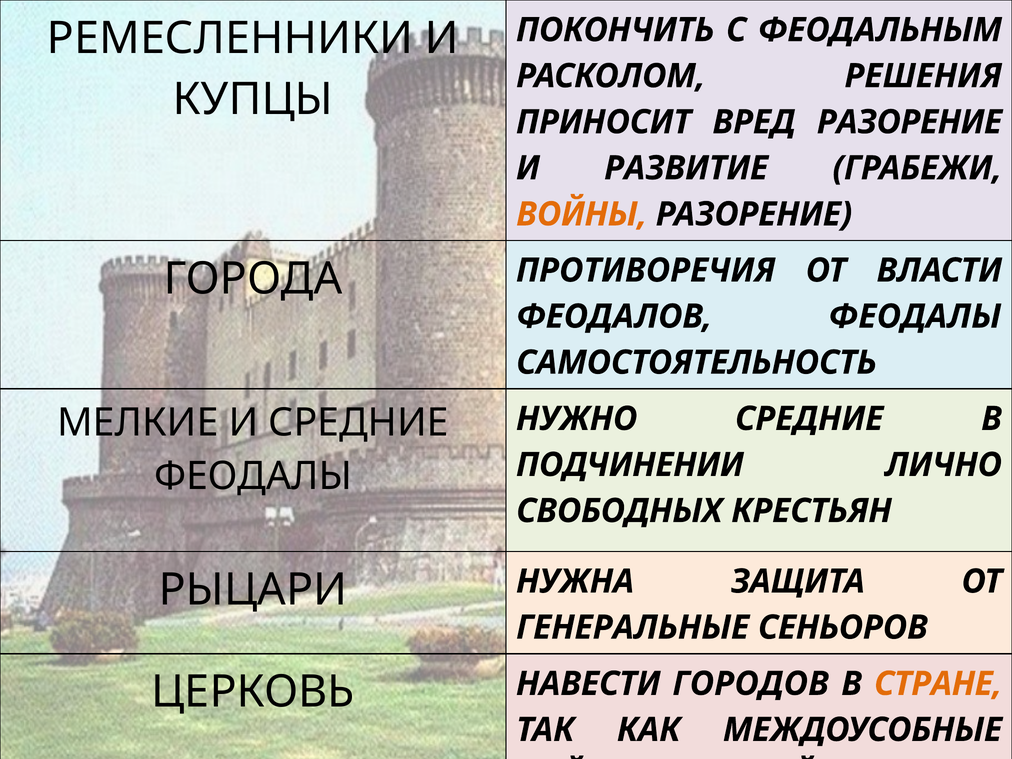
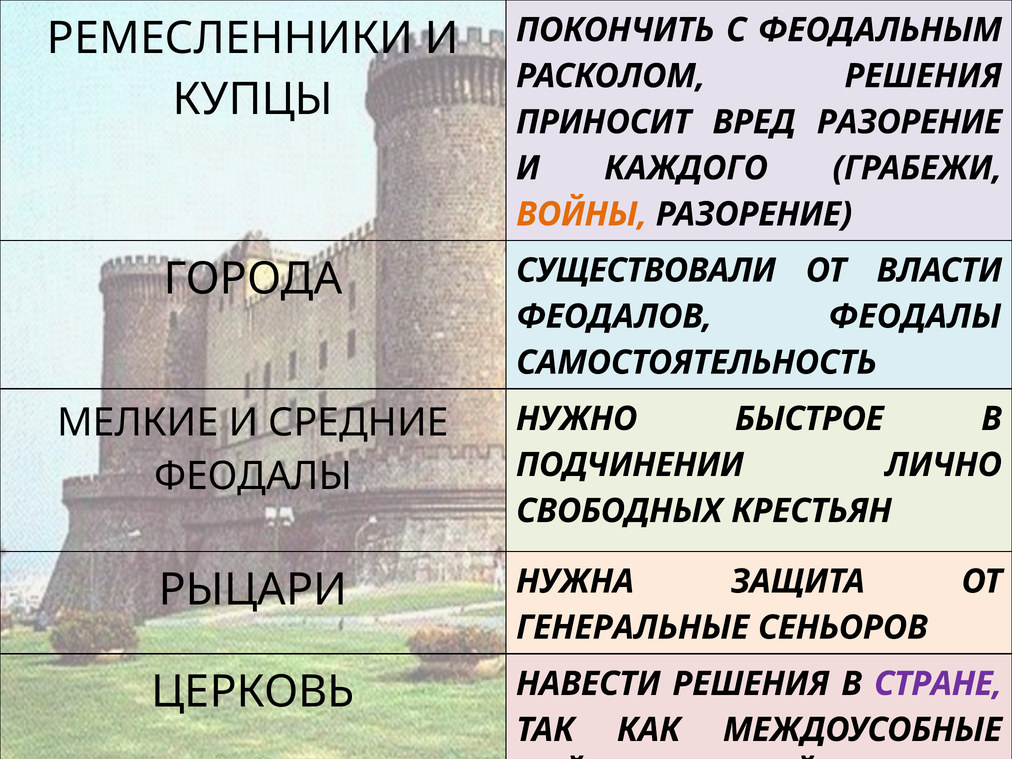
РАЗВИТИЕ: РАЗВИТИЕ -> КАЖДОГО
ПРОТИВОРЕЧИЯ: ПРОТИВОРЕЧИЯ -> СУЩЕСТВОВАЛИ
НУЖНО СРЕДНИЕ: СРЕДНИЕ -> БЫСТРОЕ
НАВЕСТИ ГОРОДОВ: ГОРОДОВ -> РЕШЕНИЯ
СТРАНЕ colour: orange -> purple
